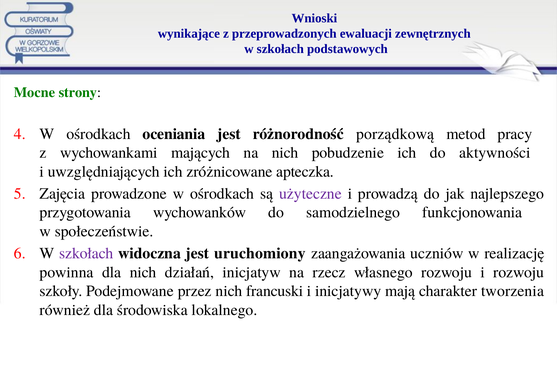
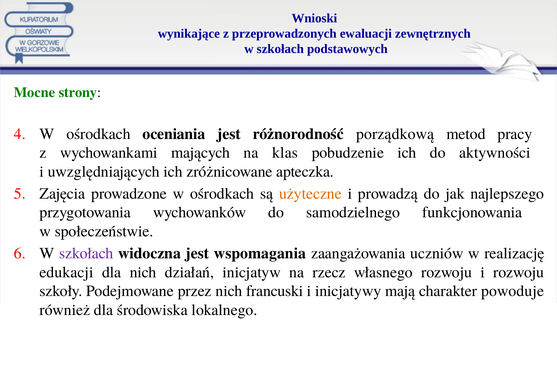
na nich: nich -> klas
użyteczne colour: purple -> orange
uruchomiony: uruchomiony -> wspomagania
powinna: powinna -> edukacji
tworzenia: tworzenia -> powoduje
